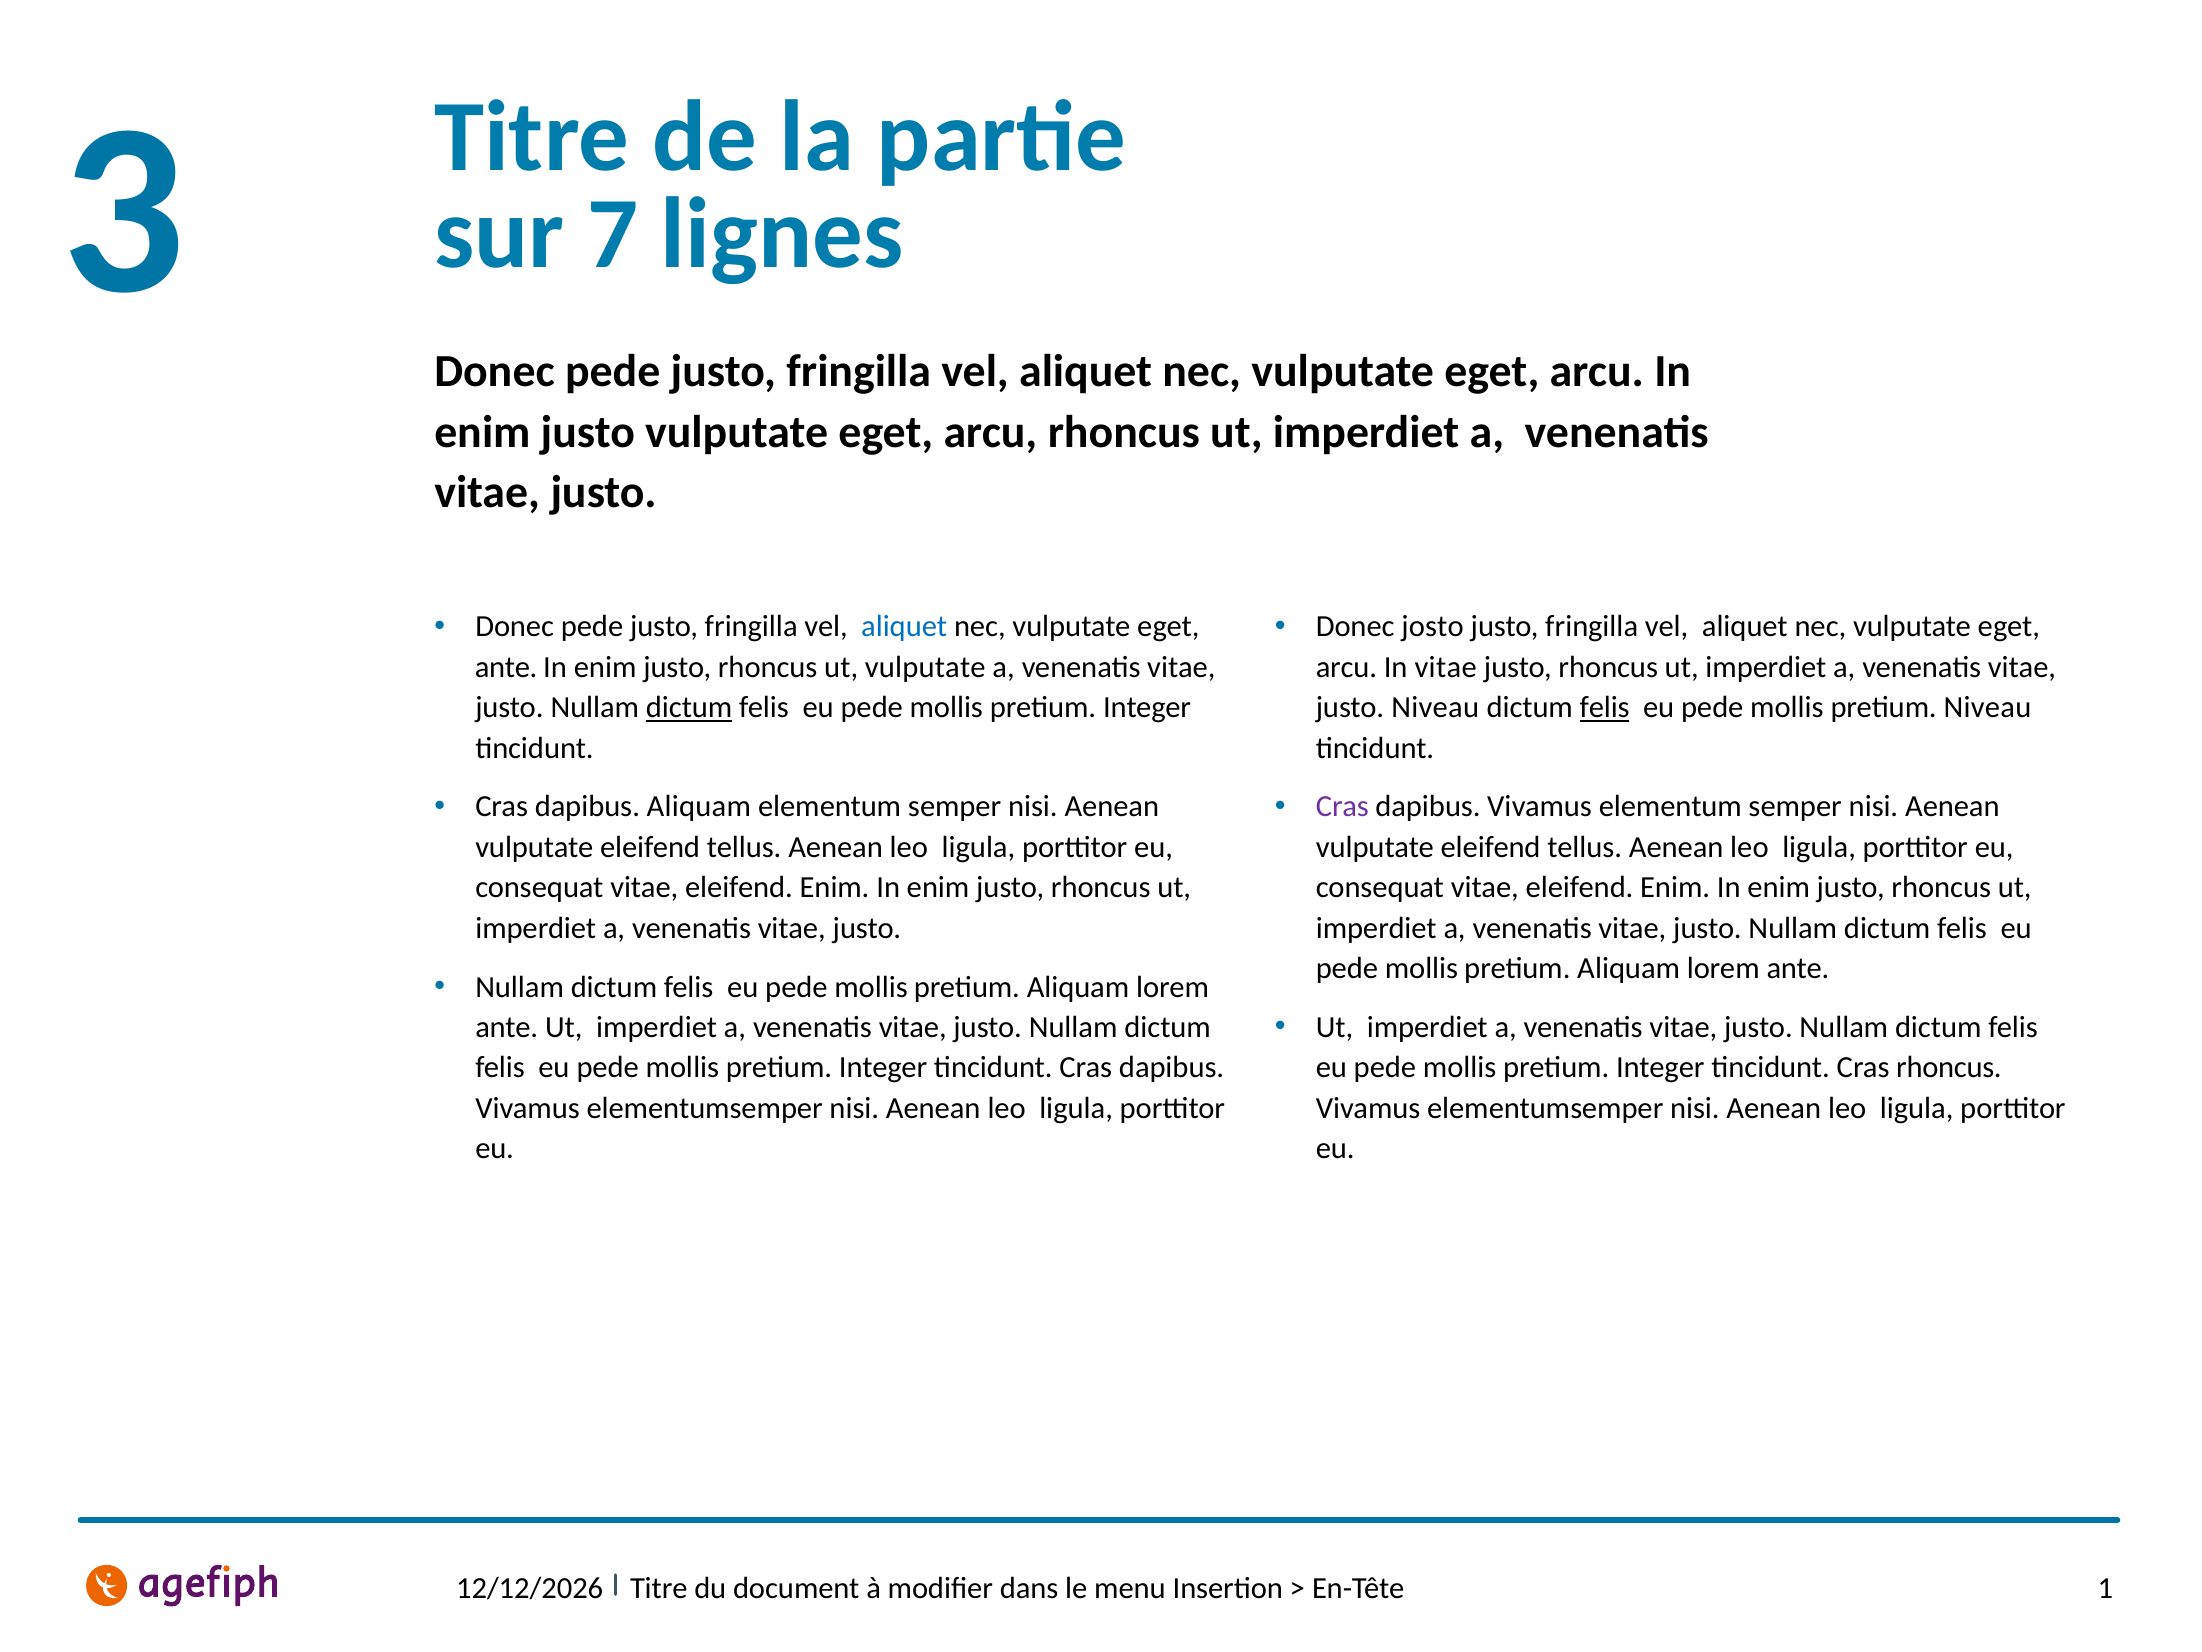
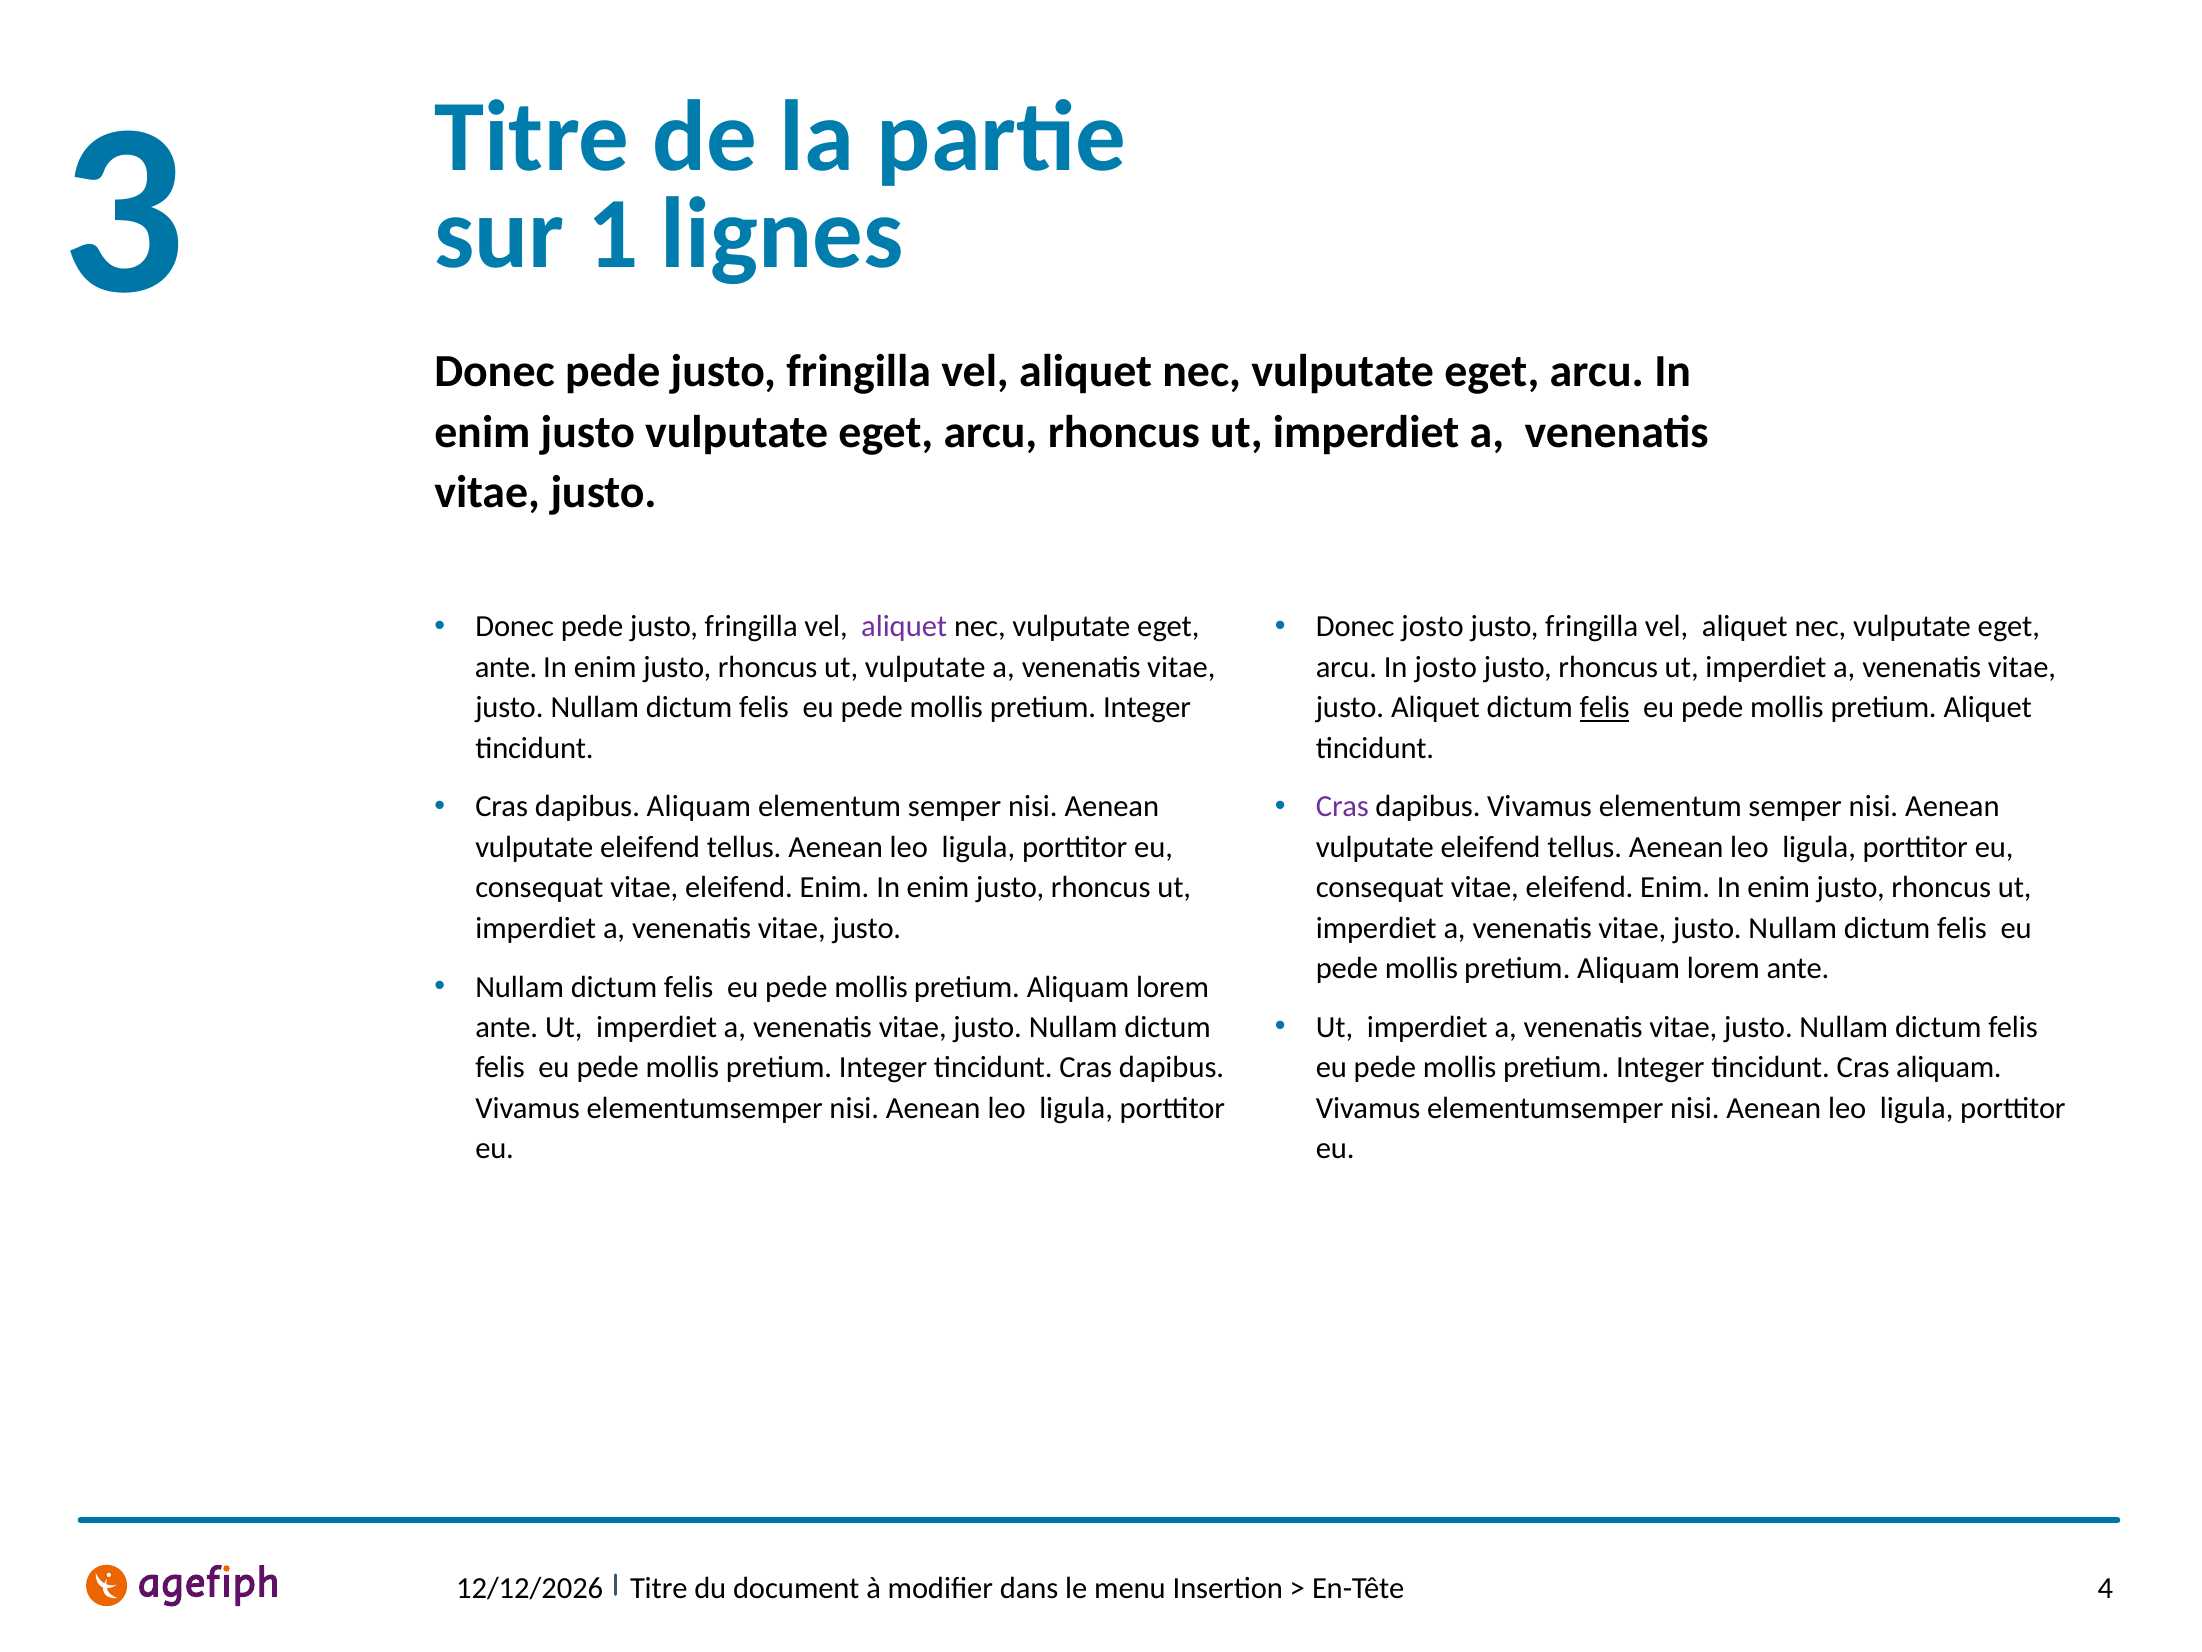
7: 7 -> 1
aliquet at (904, 627) colour: blue -> purple
In vitae: vitae -> josto
dictum at (689, 707) underline: present -> none
justo Niveau: Niveau -> Aliquet
pretium Niveau: Niveau -> Aliquet
Cras rhoncus: rhoncus -> aliquam
1: 1 -> 4
